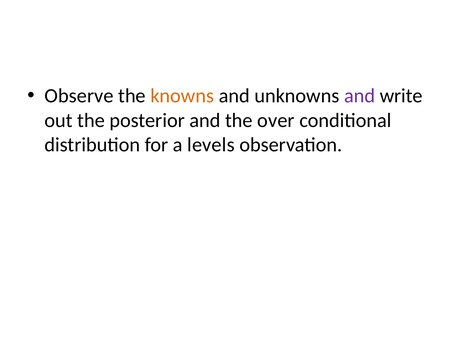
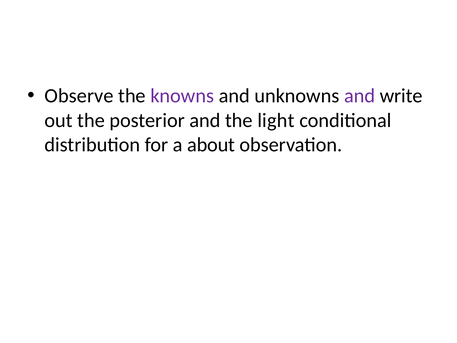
knowns colour: orange -> purple
over: over -> light
levels: levels -> about
